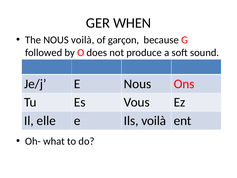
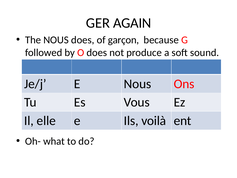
WHEN: WHEN -> AGAIN
NOUS voilà: voilà -> does
